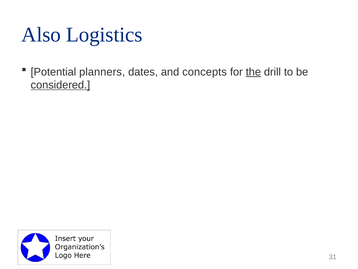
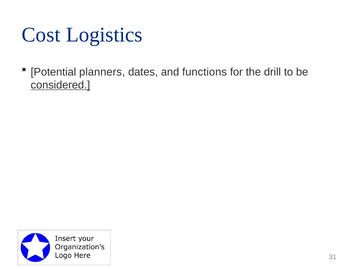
Also: Also -> Cost
concepts: concepts -> functions
the underline: present -> none
